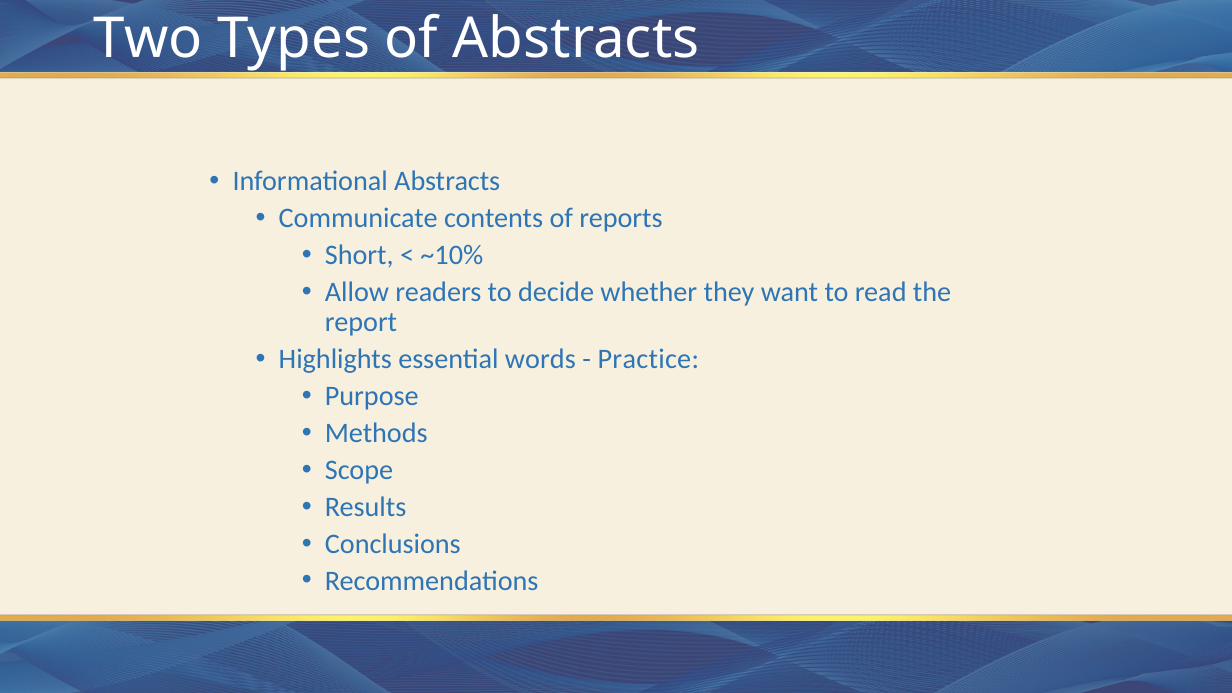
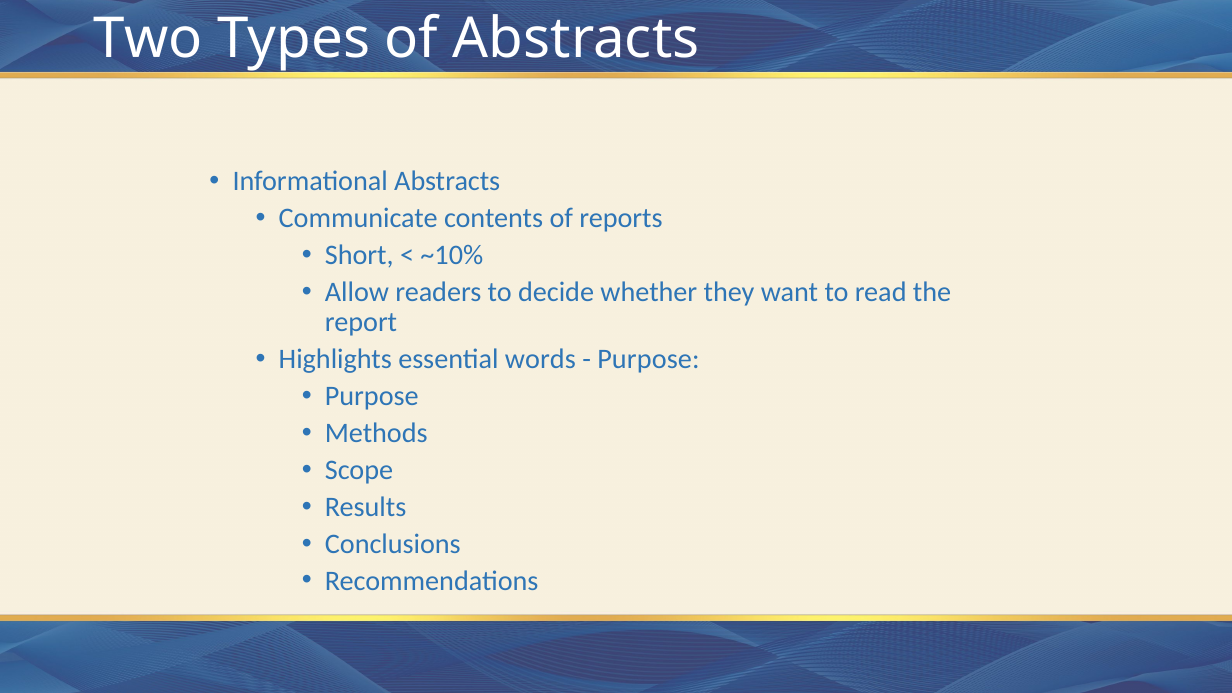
Practice at (648, 359): Practice -> Purpose
